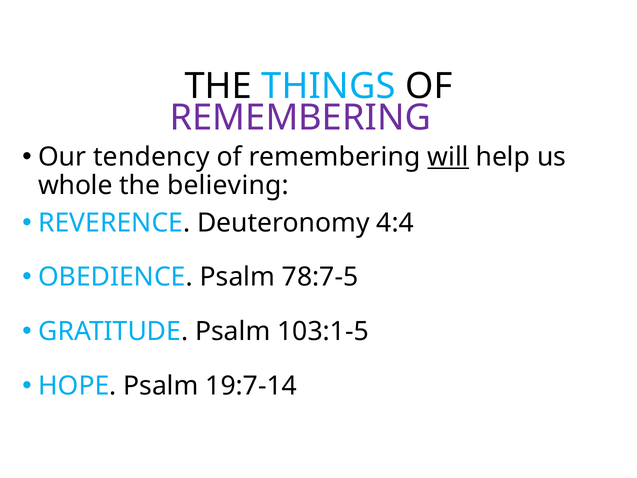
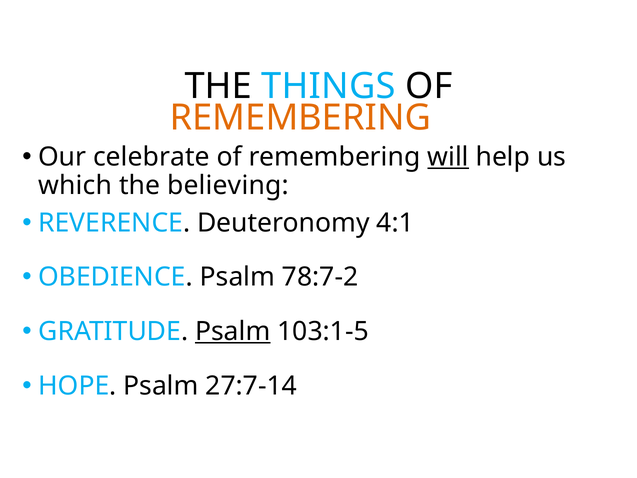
REMEMBERING at (300, 118) colour: purple -> orange
tendency: tendency -> celebrate
whole: whole -> which
4:4: 4:4 -> 4:1
78:7-5: 78:7-5 -> 78:7-2
Psalm at (233, 331) underline: none -> present
19:7-14: 19:7-14 -> 27:7-14
